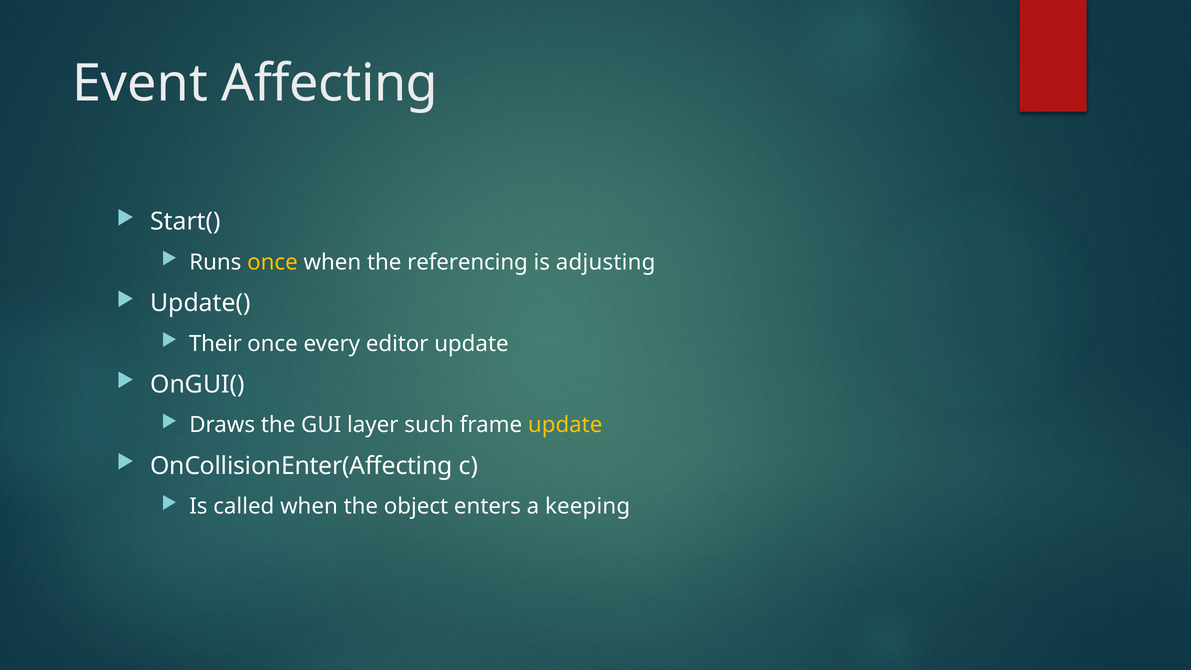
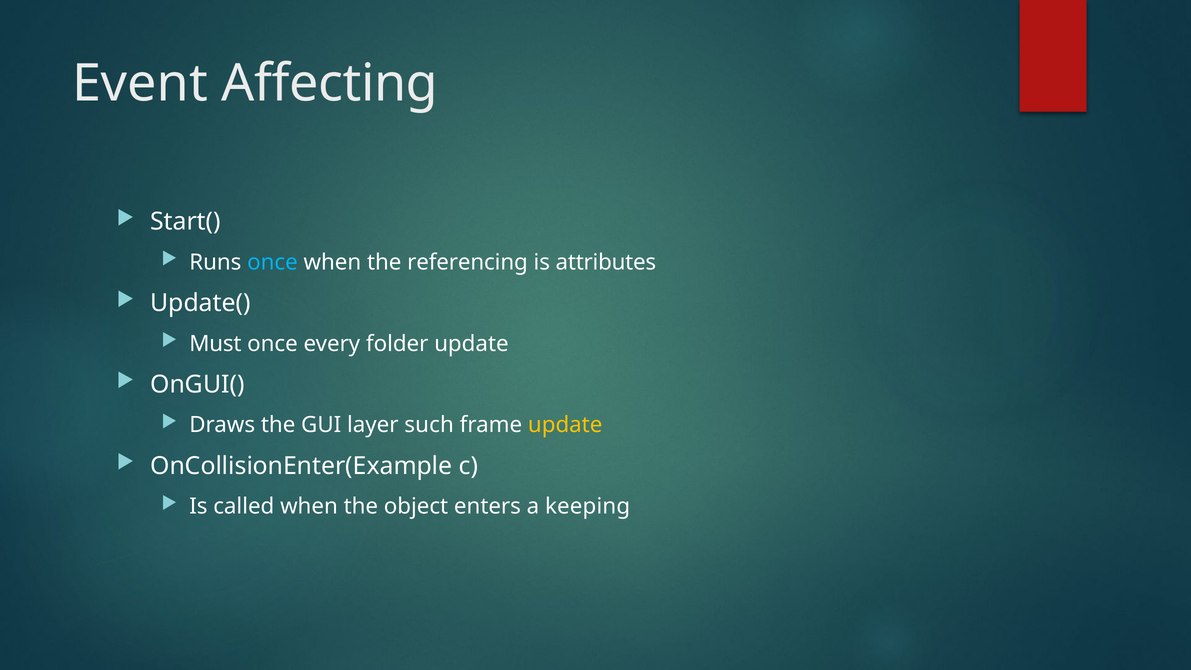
once at (272, 262) colour: yellow -> light blue
adjusting: adjusting -> attributes
Their: Their -> Must
editor: editor -> folder
OnCollisionEnter(Affecting: OnCollisionEnter(Affecting -> OnCollisionEnter(Example
